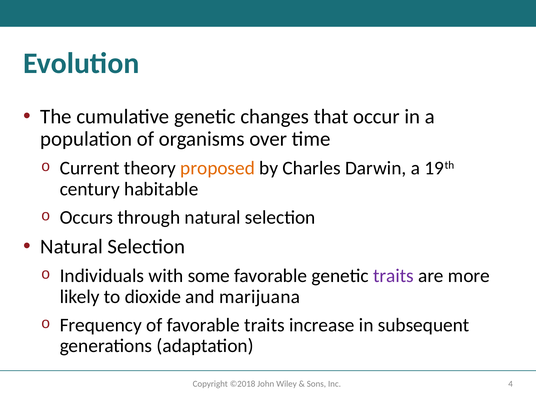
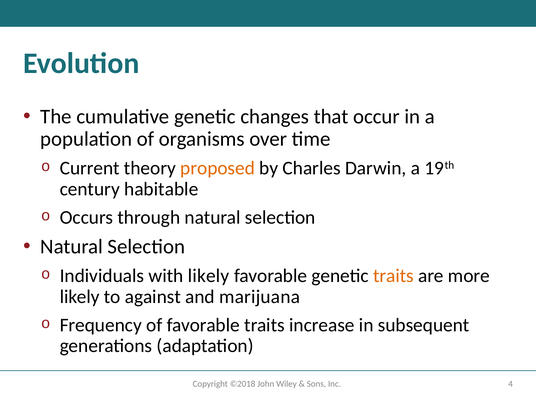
with some: some -> likely
traits at (393, 276) colour: purple -> orange
dioxide: dioxide -> against
